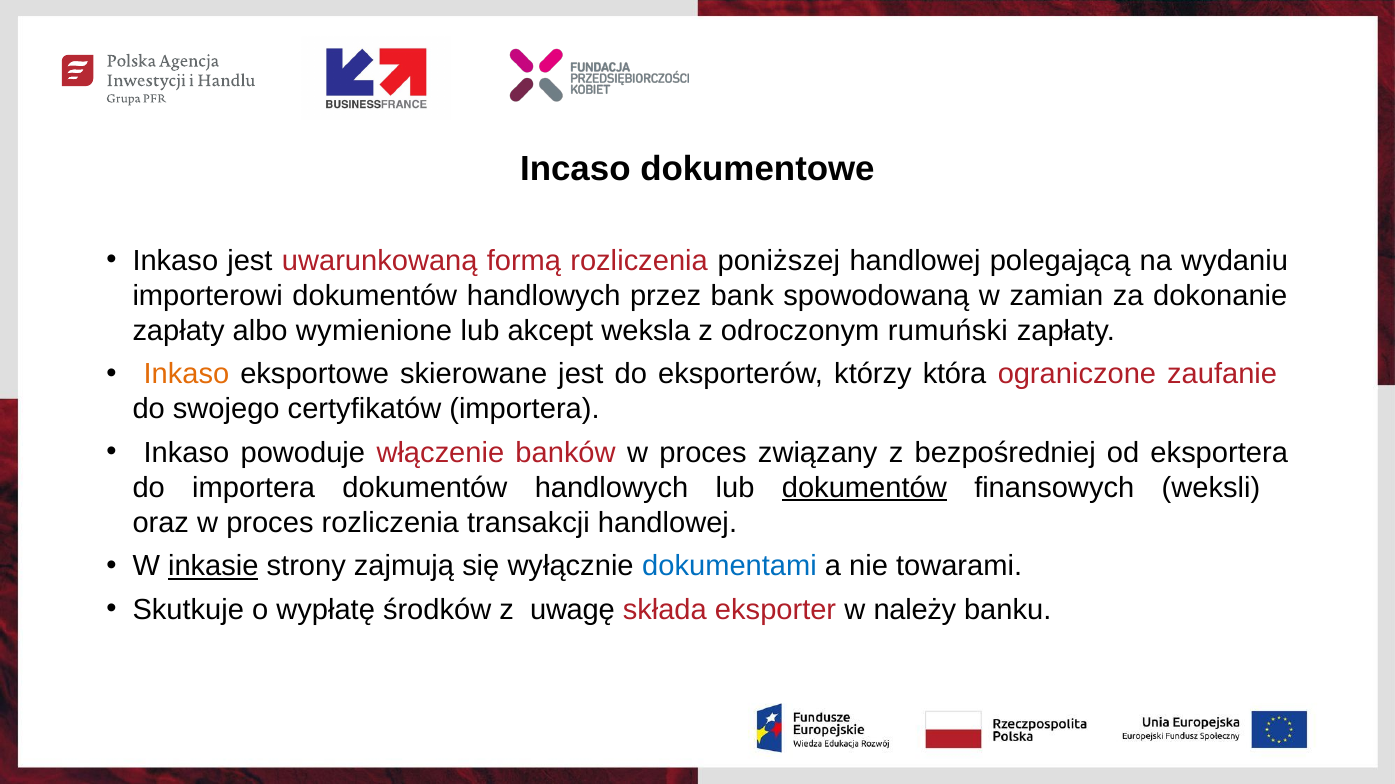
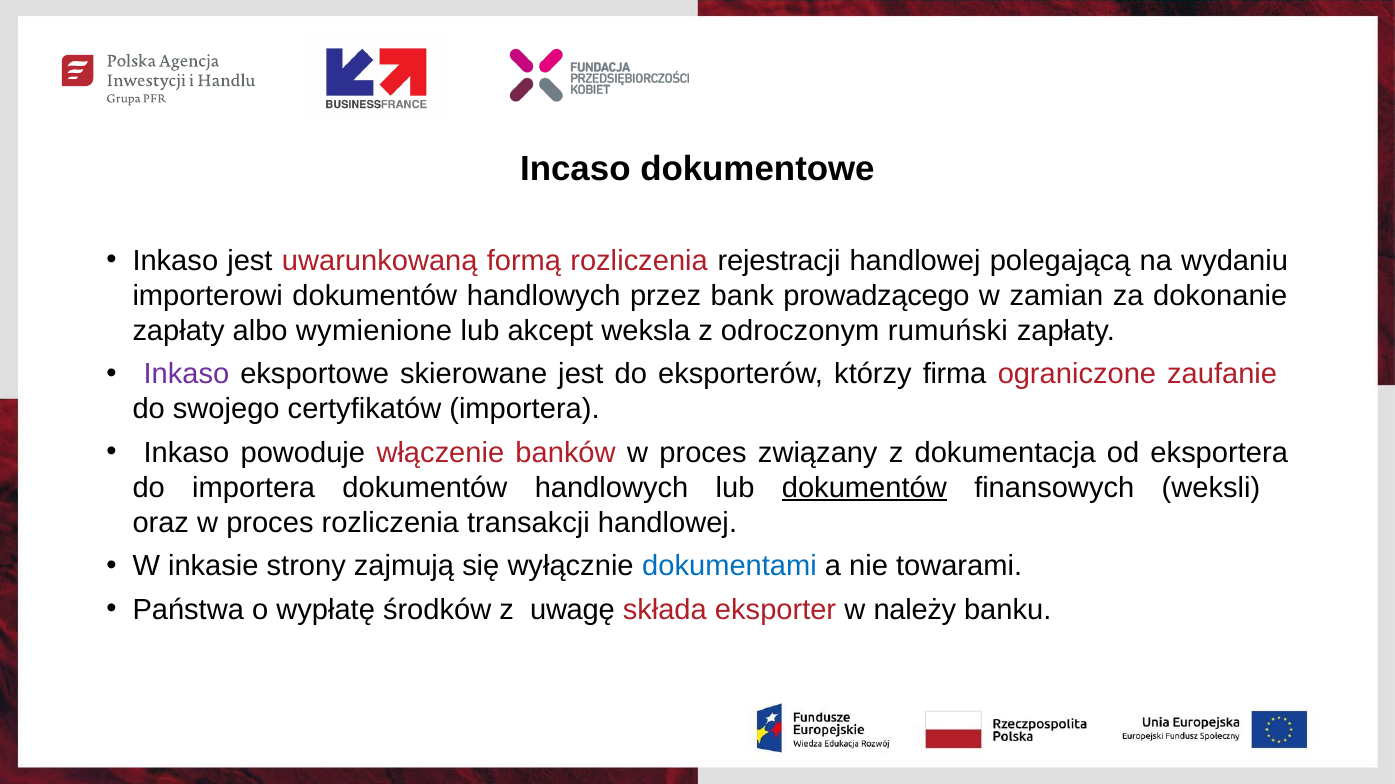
poniższej: poniższej -> rejestracji
spowodowaną: spowodowaną -> prowadzącego
Inkaso at (186, 375) colour: orange -> purple
która: która -> firma
bezpośredniej: bezpośredniej -> dokumentacja
inkasie underline: present -> none
Skutkuje: Skutkuje -> Państwa
